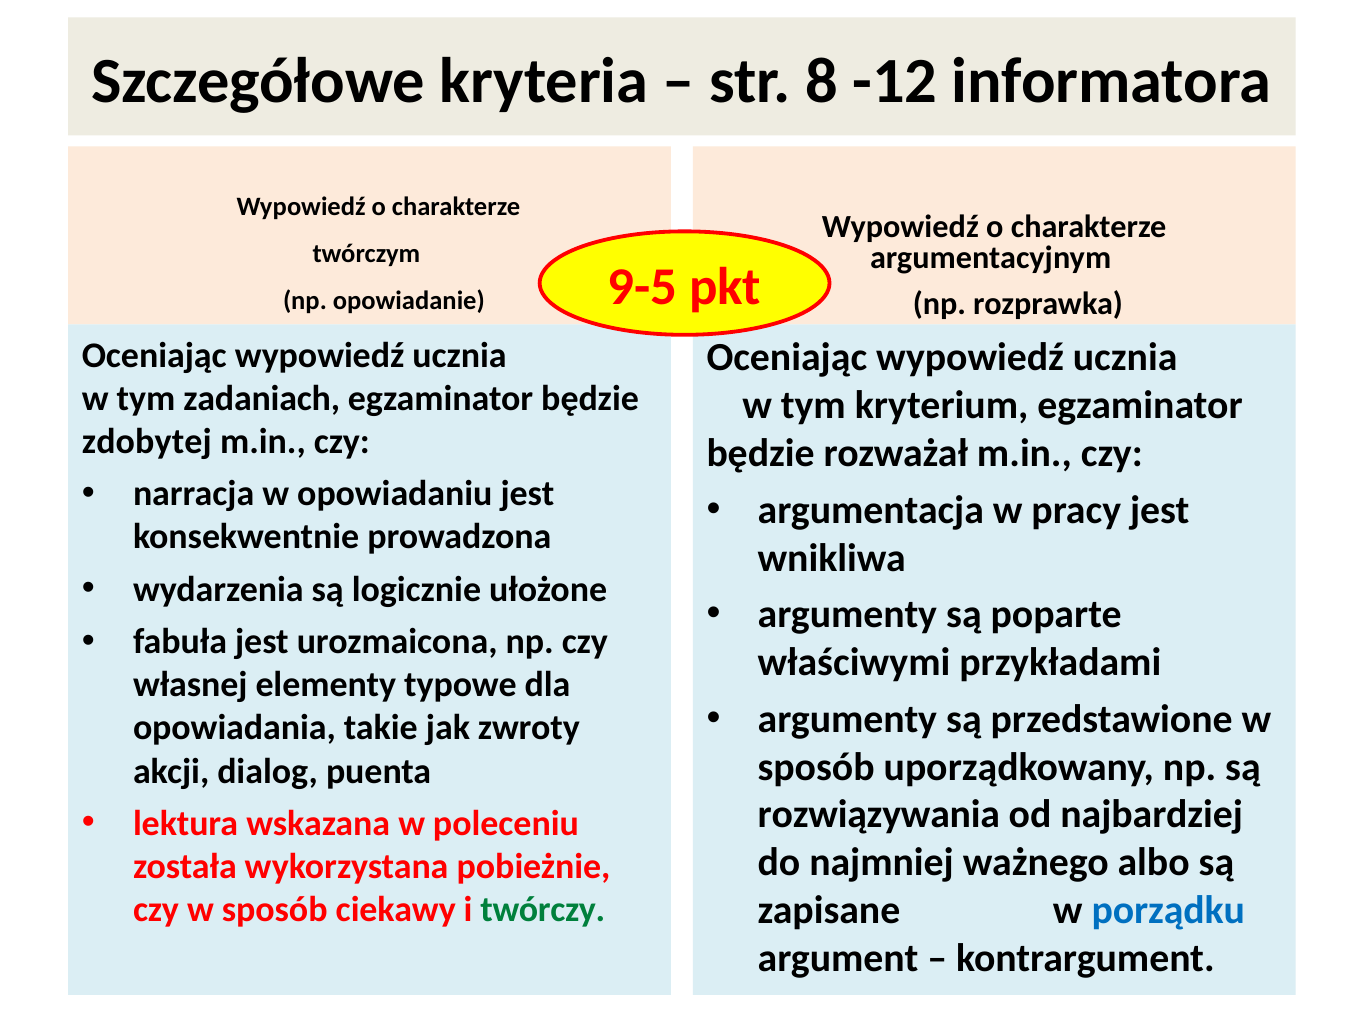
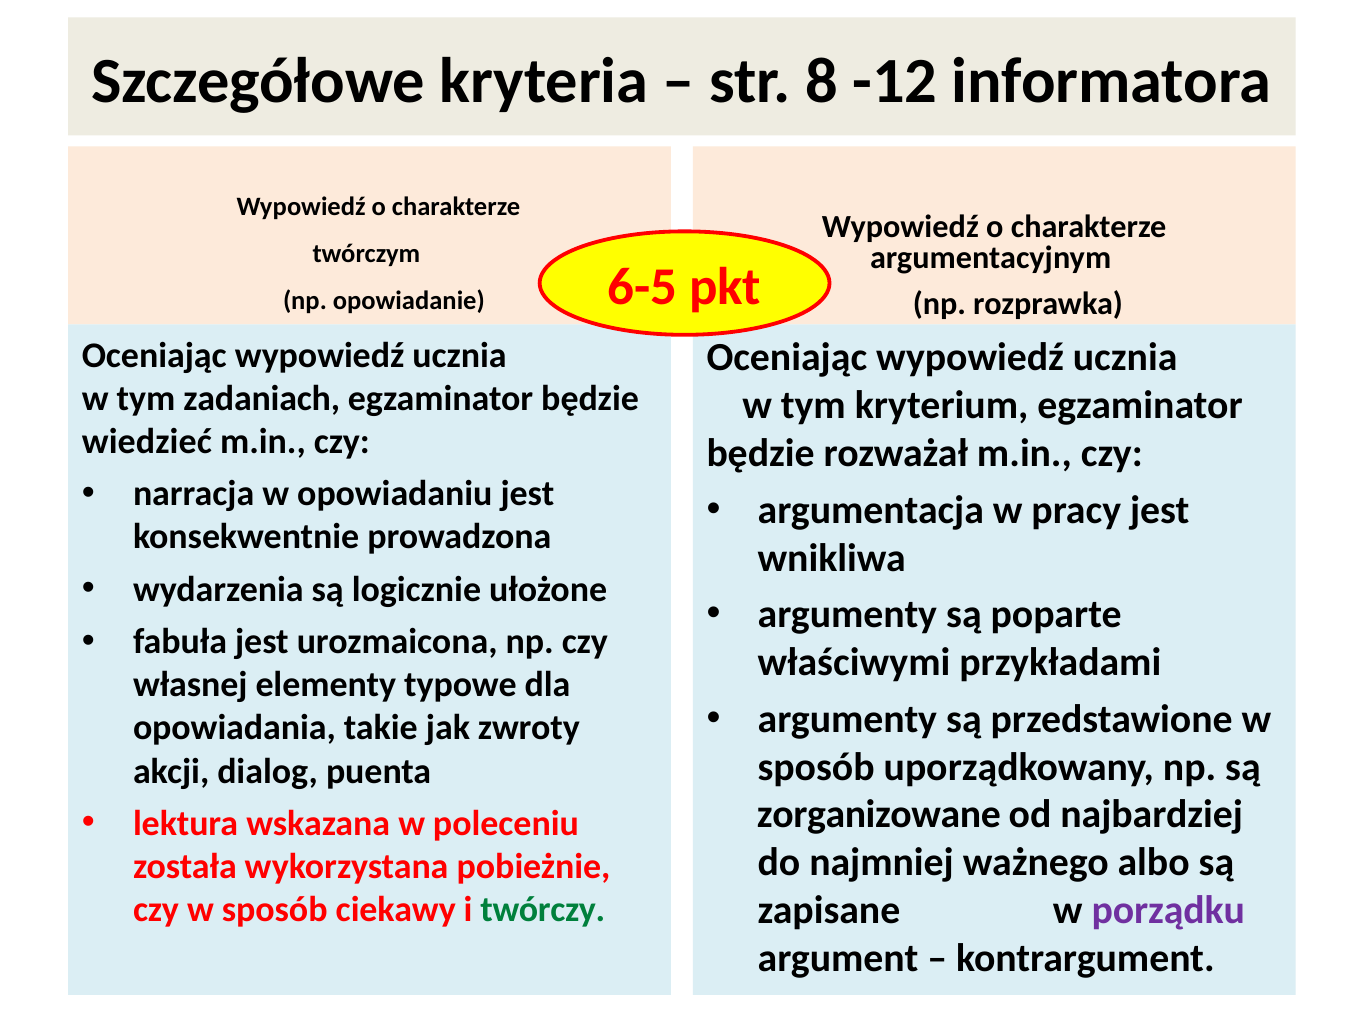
9-5: 9-5 -> 6-5
zdobytej: zdobytej -> wiedzieć
rozwiązywania: rozwiązywania -> zorganizowane
porządku colour: blue -> purple
